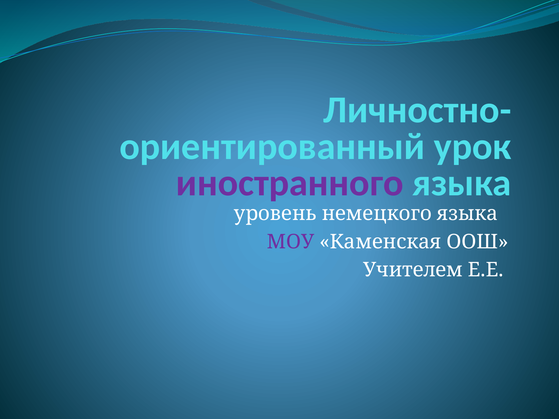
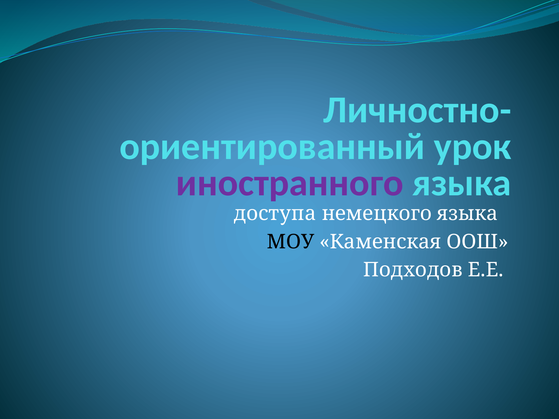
уровень: уровень -> доступа
МОУ colour: purple -> black
Учителем: Учителем -> Подходов
